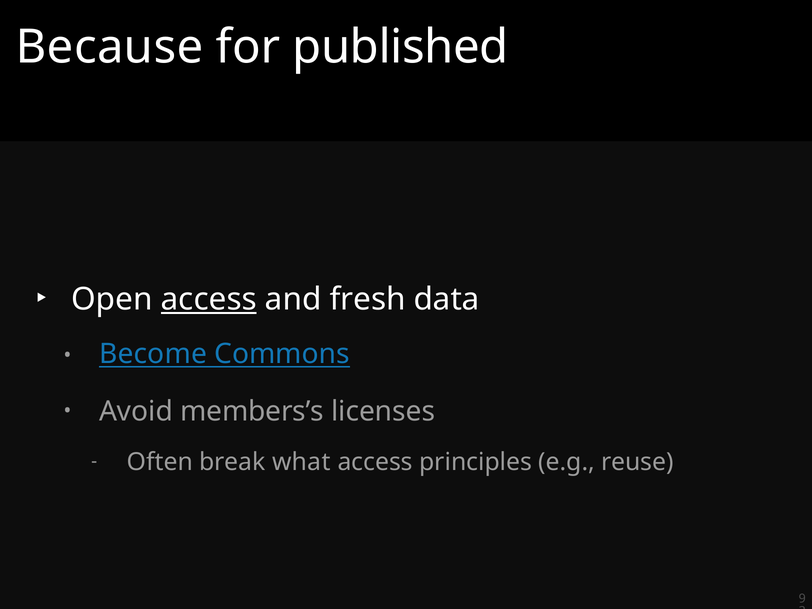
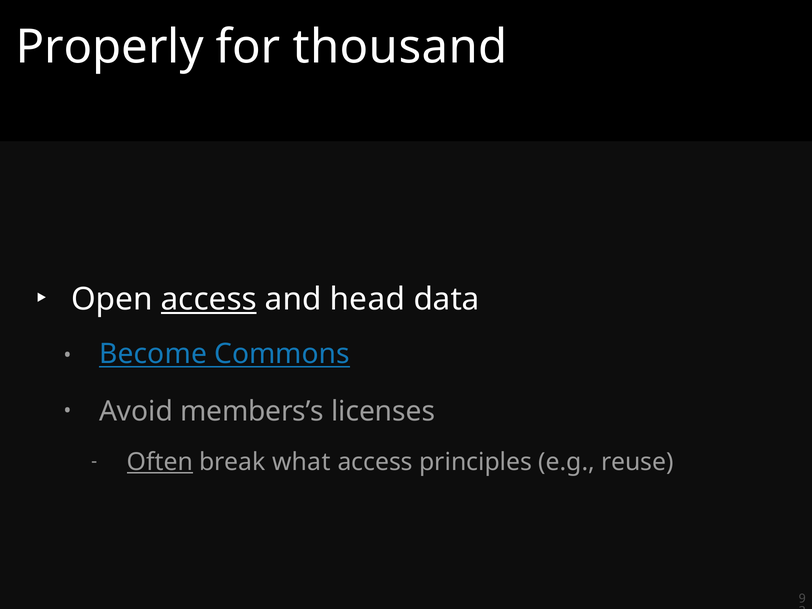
Because: Because -> Properly
published: published -> thousand
fresh: fresh -> head
Often underline: none -> present
